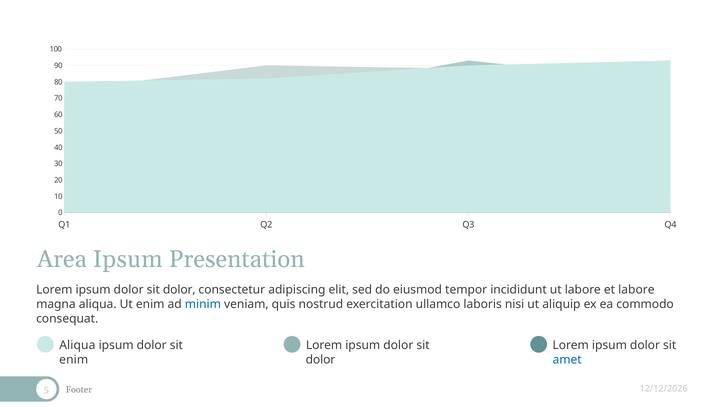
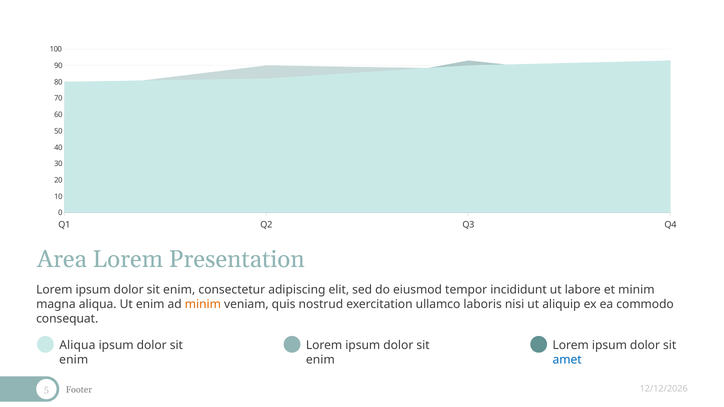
Area Ipsum: Ipsum -> Lorem
dolor at (179, 290): dolor -> enim
et labore: labore -> minim
minim at (203, 304) colour: blue -> orange
dolor at (320, 360): dolor -> enim
